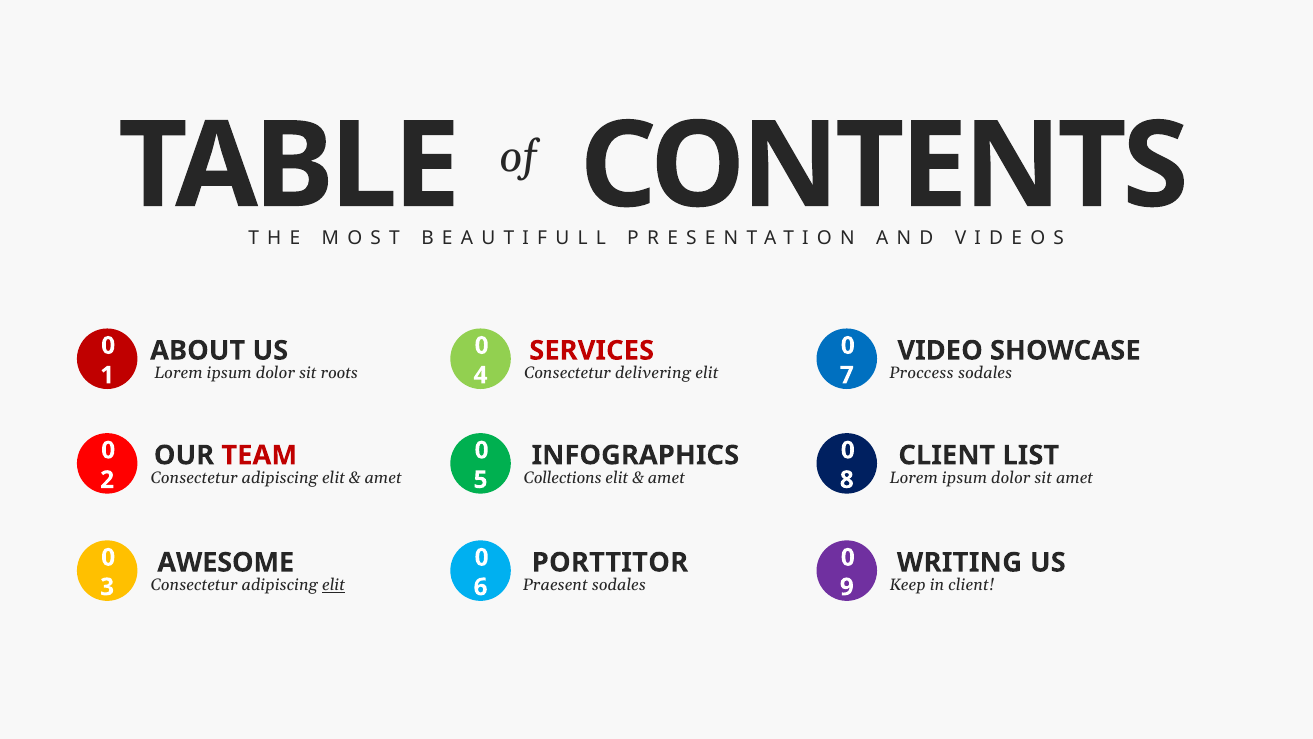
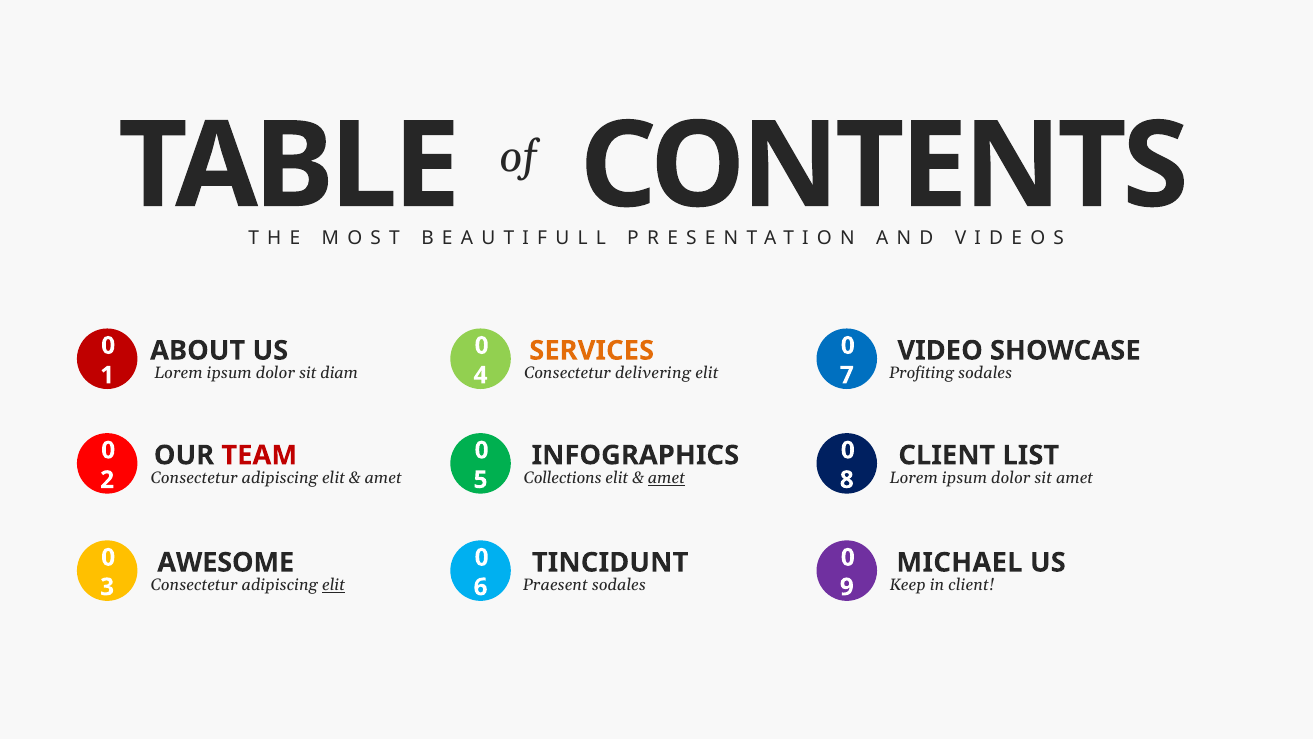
SERVICES colour: red -> orange
roots: roots -> diam
Proccess: Proccess -> Profiting
amet at (666, 478) underline: none -> present
PORTTITOR: PORTTITOR -> TINCIDUNT
WRITING: WRITING -> MICHAEL
